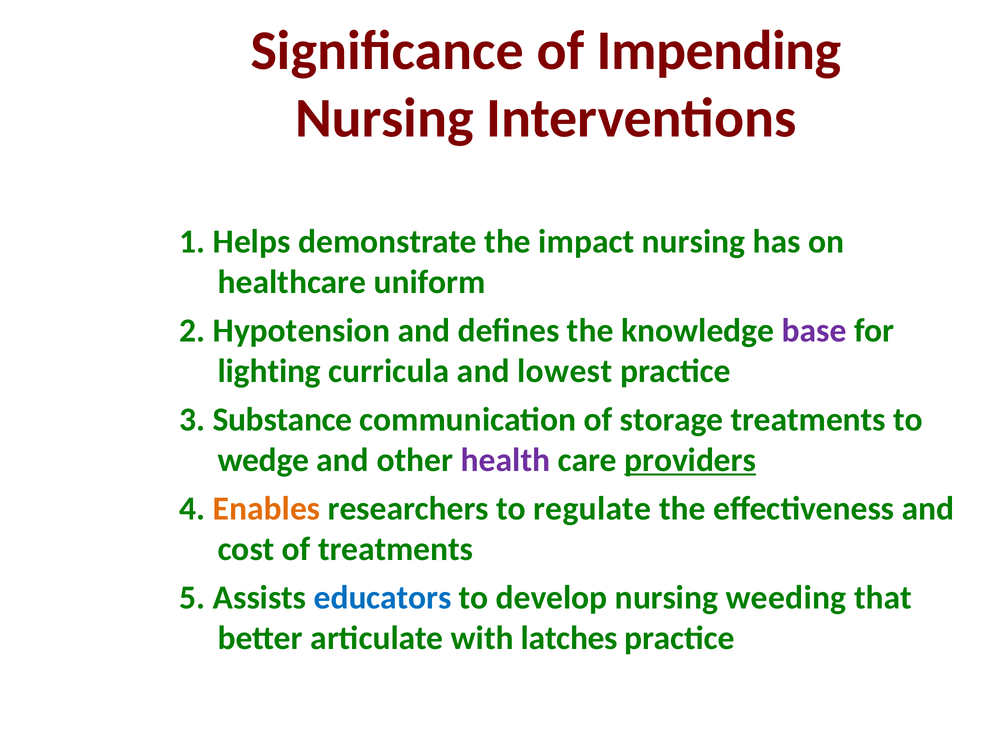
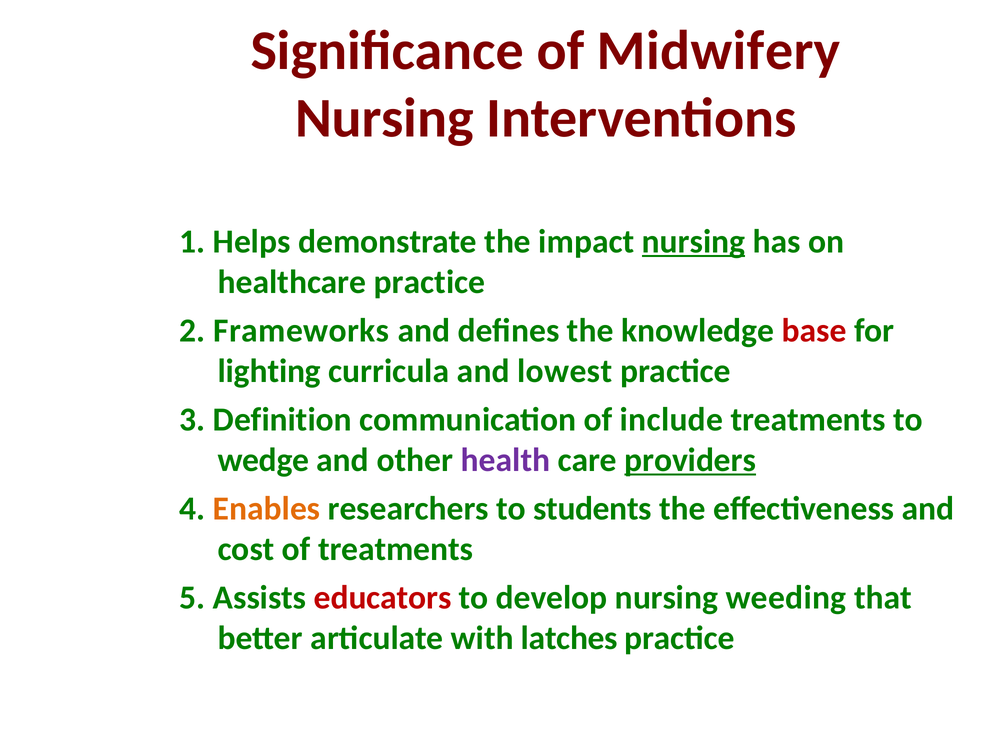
Impending: Impending -> Midwifery
nursing at (694, 242) underline: none -> present
healthcare uniform: uniform -> practice
Hypotension: Hypotension -> Frameworks
base colour: purple -> red
Substance: Substance -> Definition
storage: storage -> include
regulate: regulate -> students
educators colour: blue -> red
